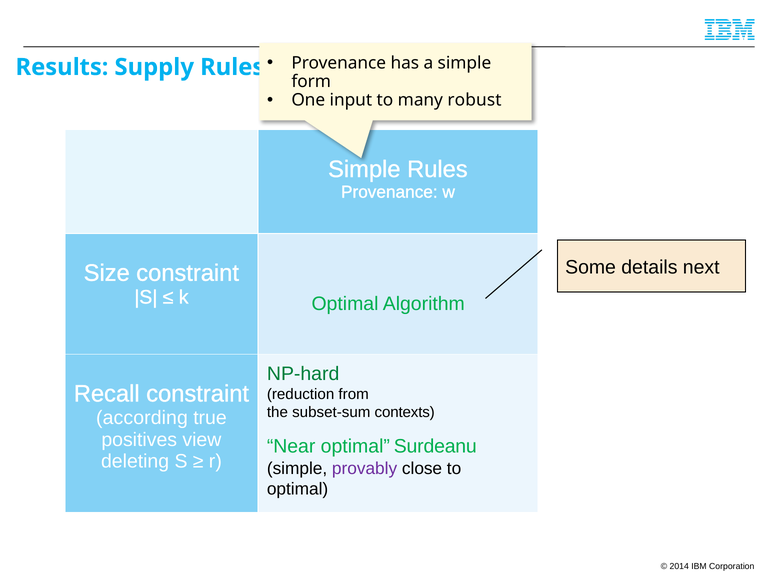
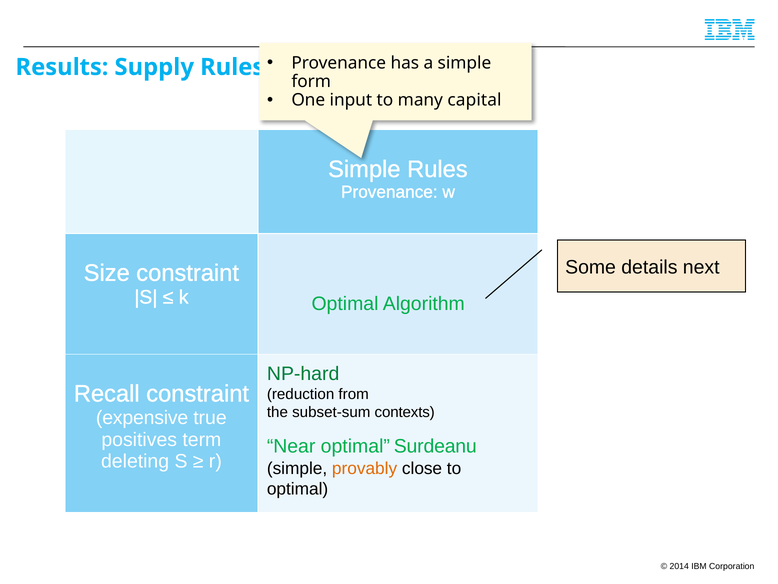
robust: robust -> capital
according: according -> expensive
view: view -> term
provably colour: purple -> orange
